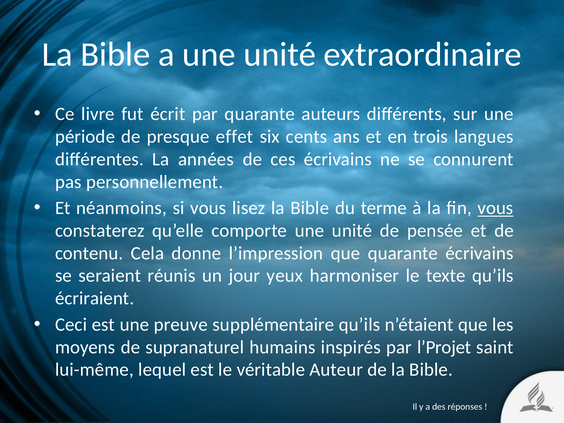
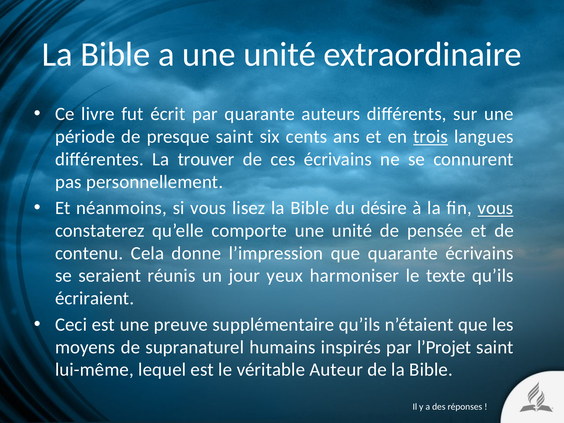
presque effet: effet -> saint
trois underline: none -> present
années: années -> trouver
terme: terme -> désire
